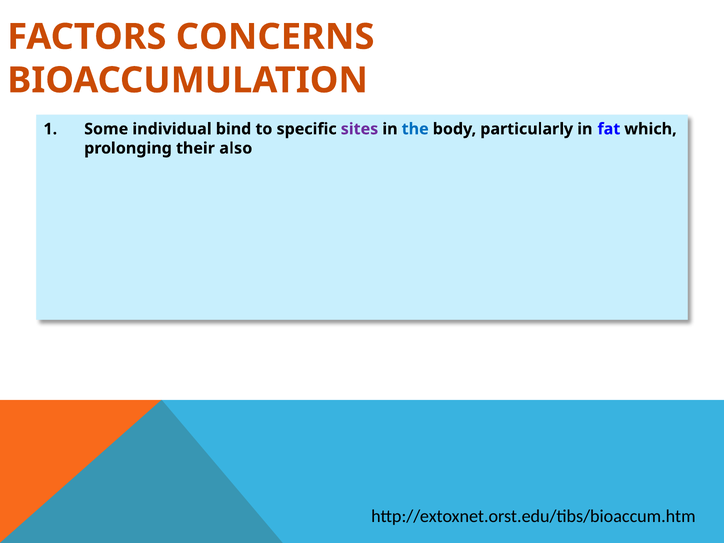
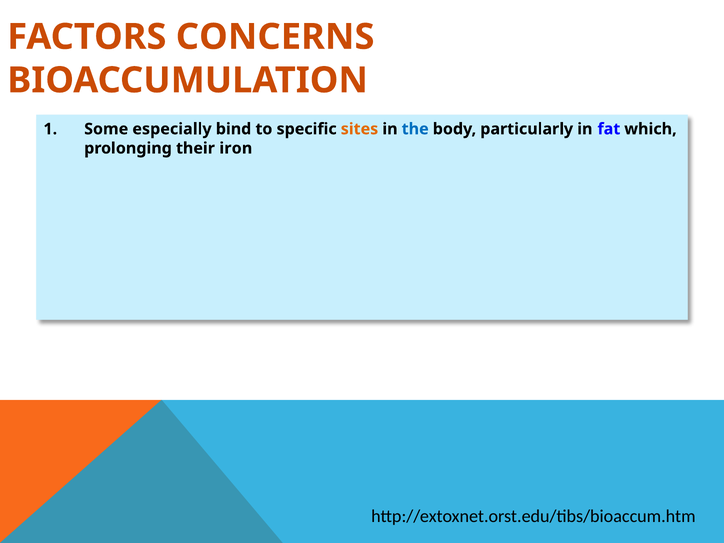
individual: individual -> especially
sites colour: purple -> orange
also: also -> iron
